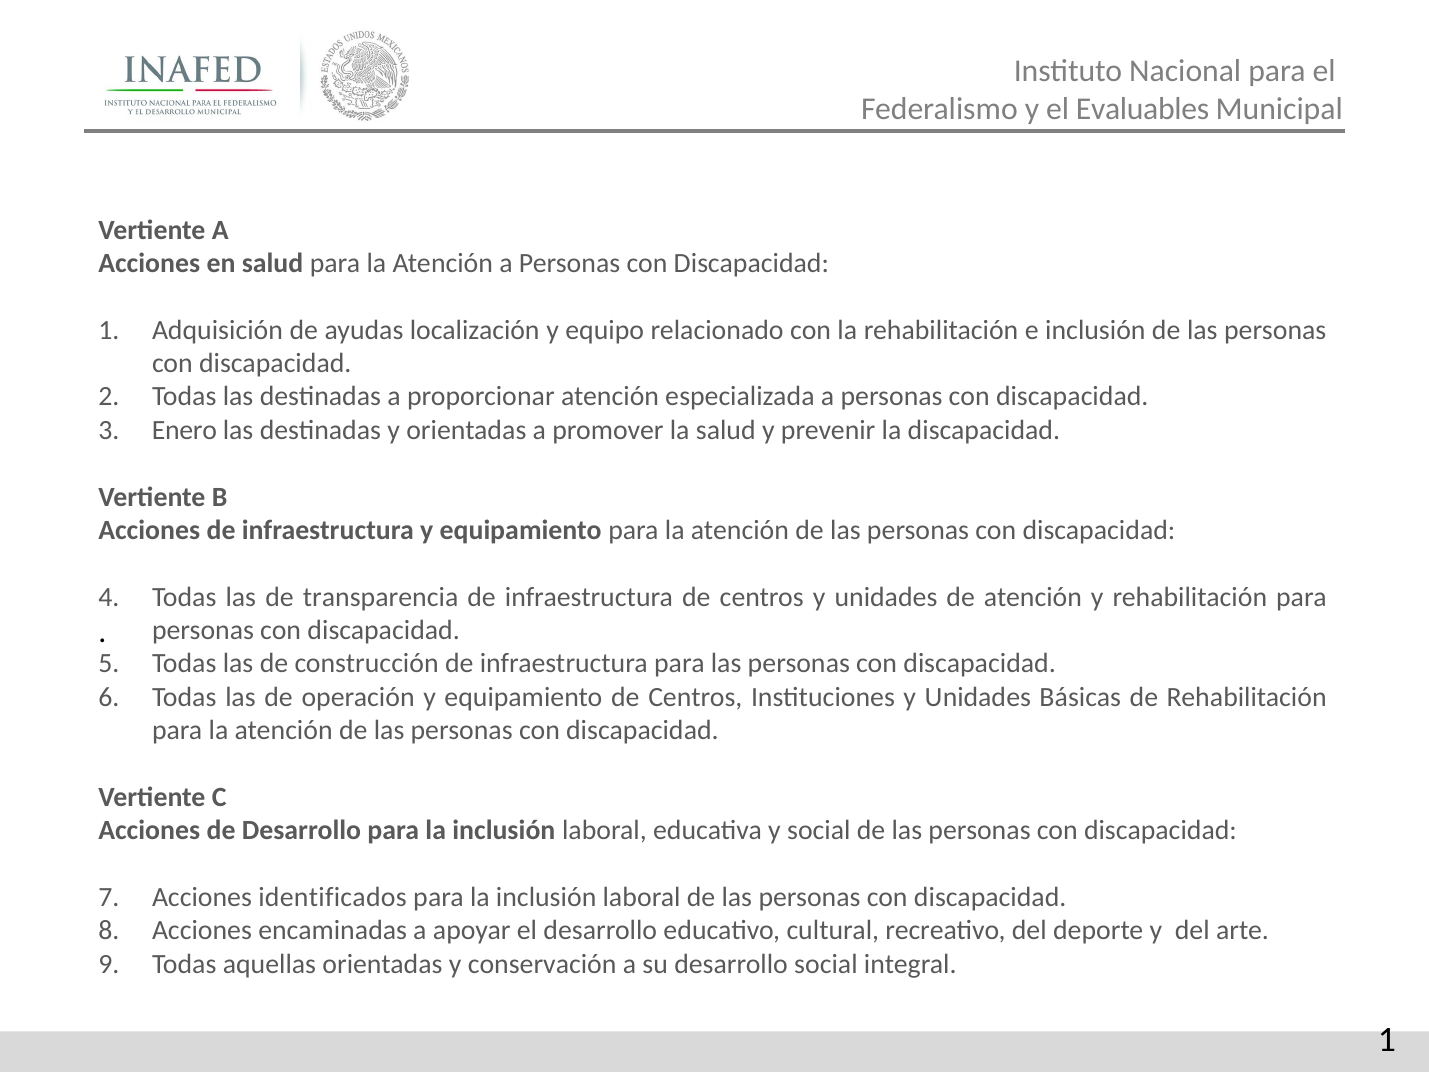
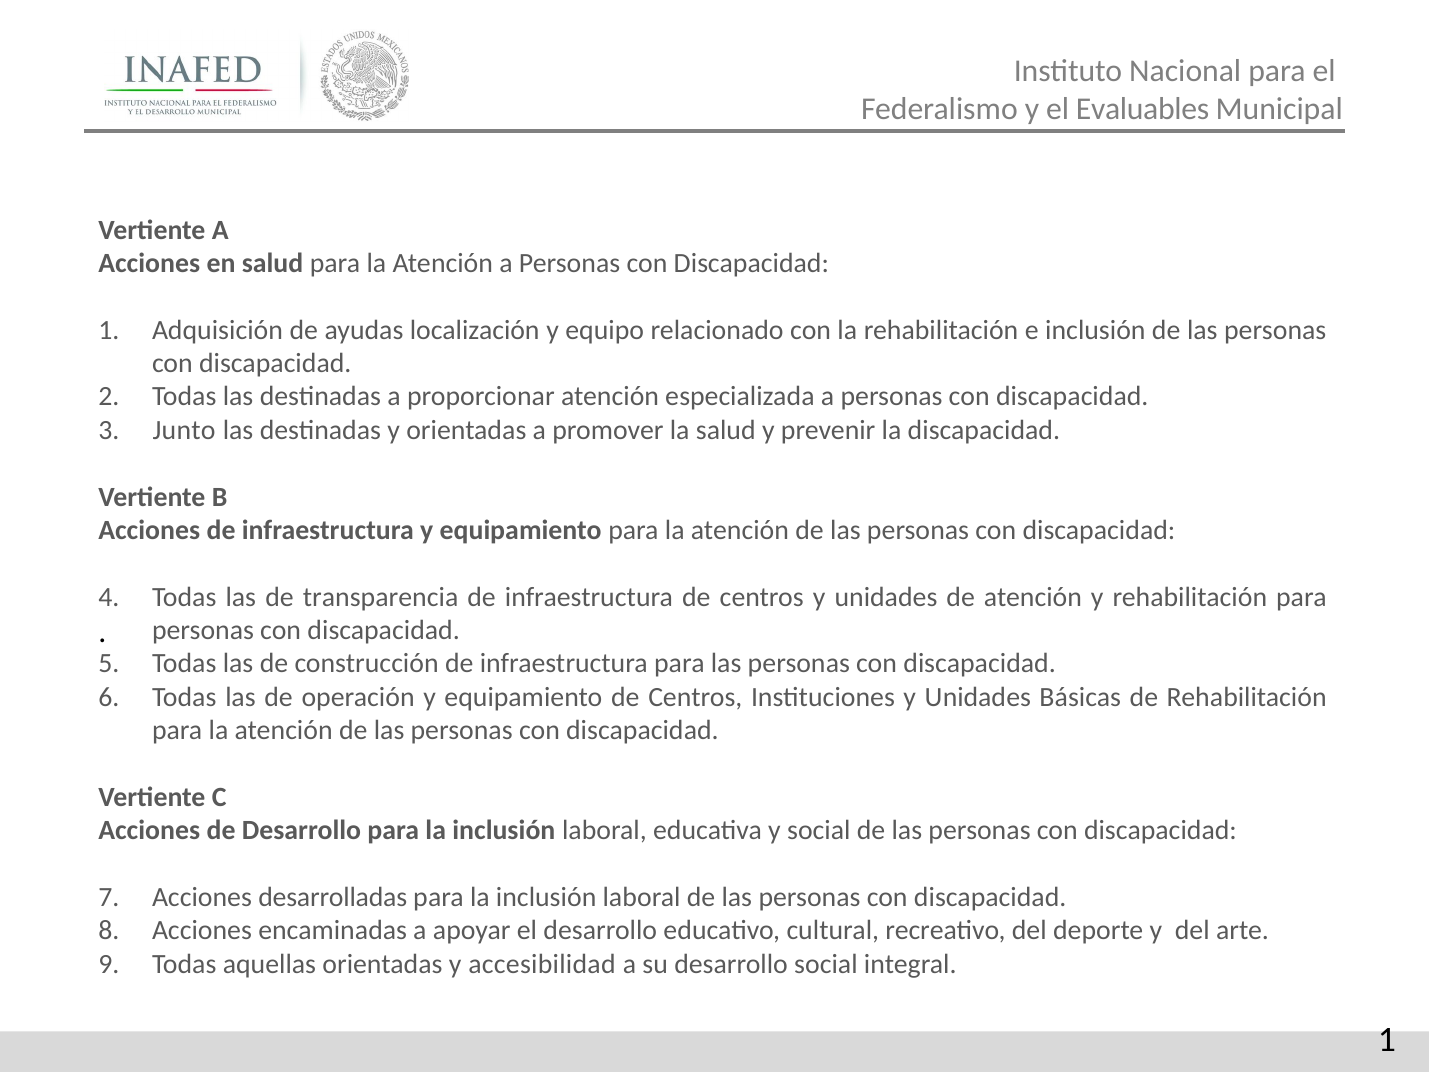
Enero: Enero -> Junto
identificados: identificados -> desarrolladas
conservación: conservación -> accesibilidad
